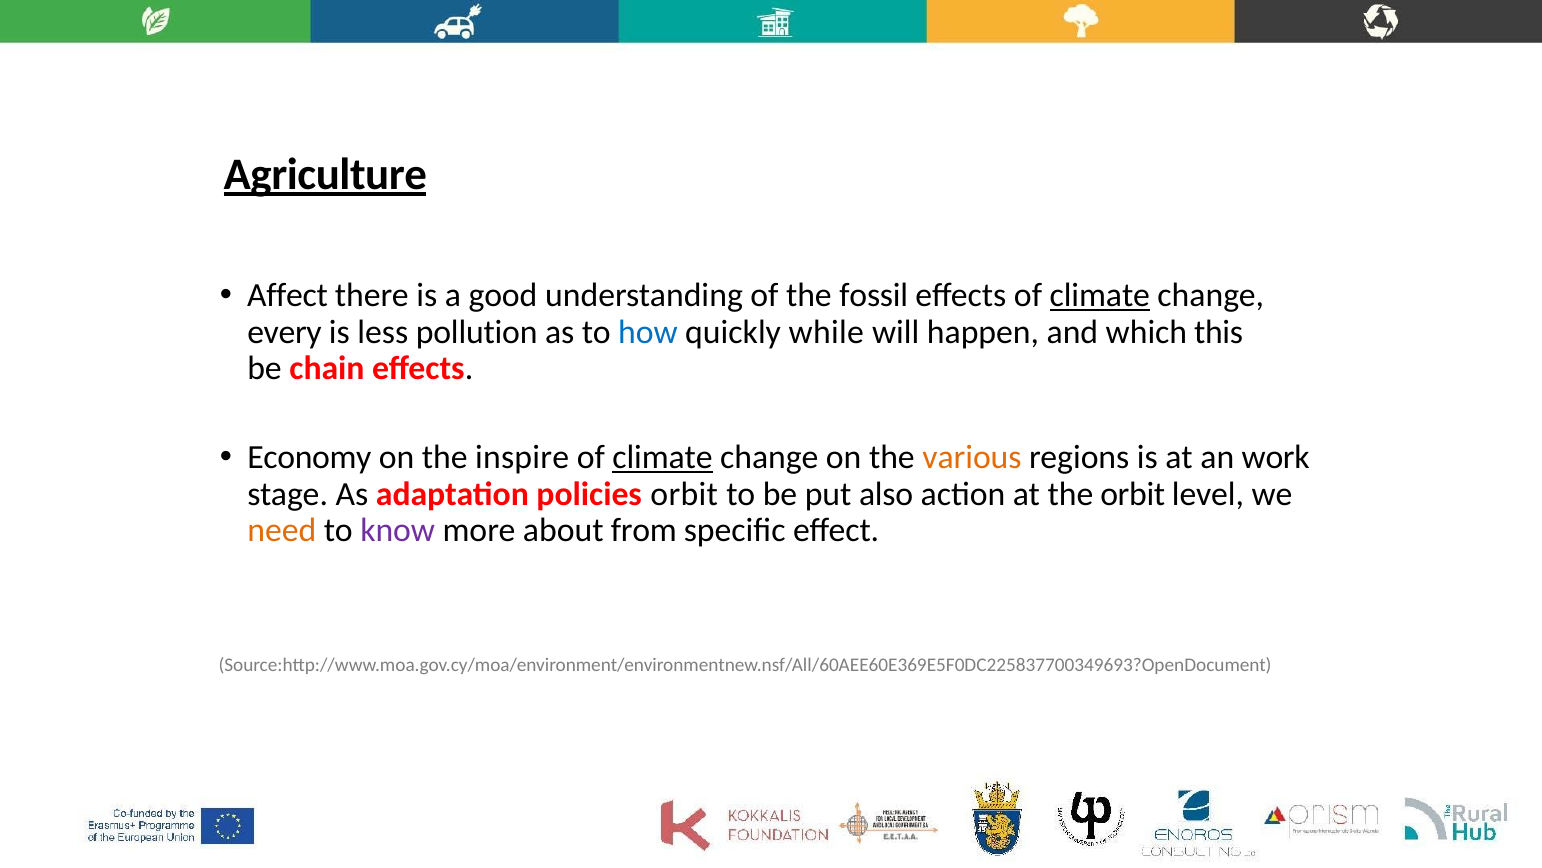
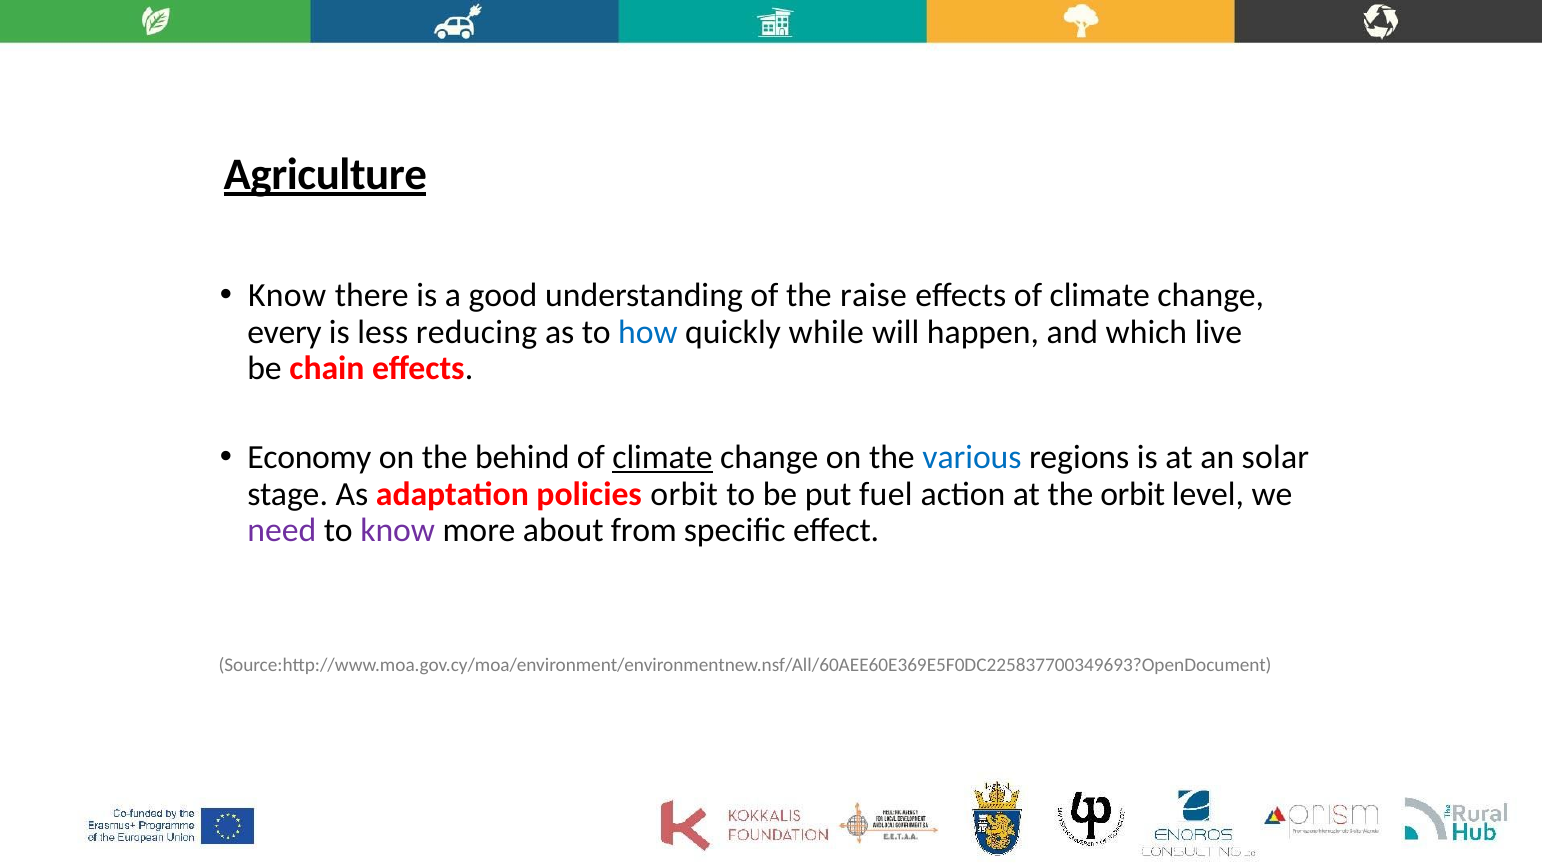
Affect at (287, 295): Affect -> Know
fossil: fossil -> raise
climate at (1100, 295) underline: present -> none
pollution: pollution -> reducing
this: this -> live
inspire: inspire -> behind
various colour: orange -> blue
work: work -> solar
also: also -> fuel
need colour: orange -> purple
